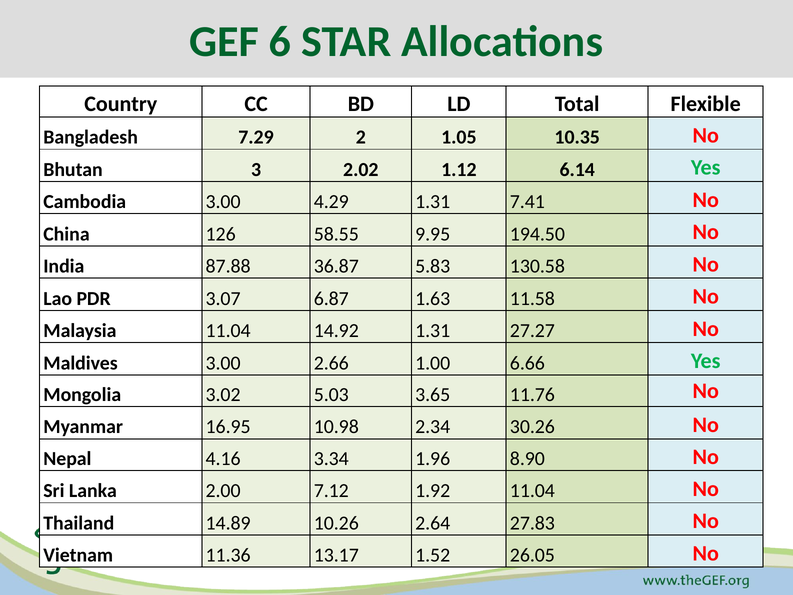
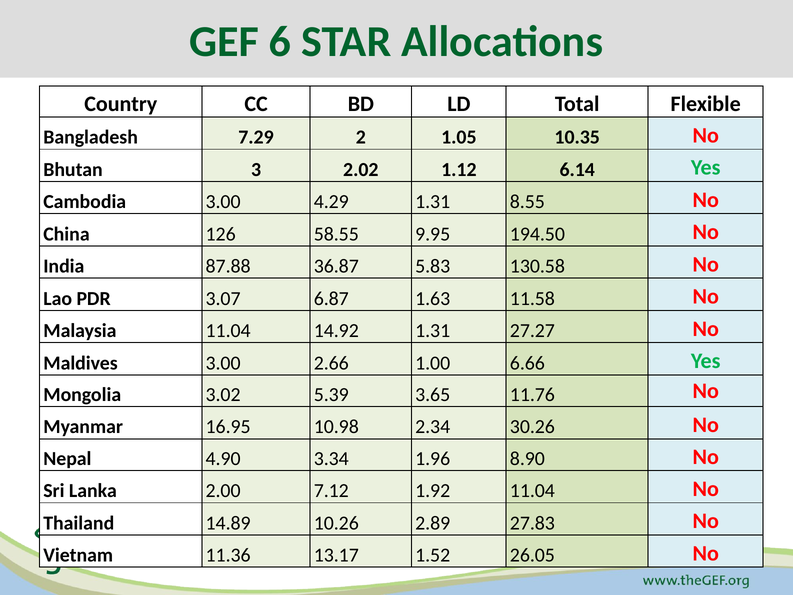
7.41: 7.41 -> 8.55
5.03: 5.03 -> 5.39
4.16: 4.16 -> 4.90
2.64: 2.64 -> 2.89
